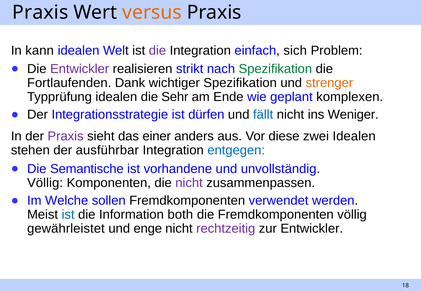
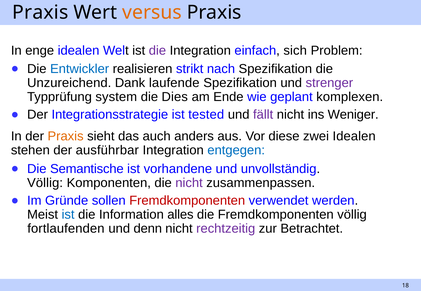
kann: kann -> enge
Entwickler at (80, 69) colour: purple -> blue
Spezifikation at (275, 69) colour: green -> black
Fortlaufenden: Fortlaufenden -> Unzureichend
wichtiger: wichtiger -> laufende
strenger colour: orange -> purple
Typprüfung idealen: idealen -> system
Sehr: Sehr -> Dies
dürfen: dürfen -> tested
fällt colour: blue -> purple
Praxis at (66, 137) colour: purple -> orange
einer: einer -> auch
Welche: Welche -> Gründe
Fremdkomponenten at (187, 201) colour: black -> red
both: both -> alles
gewährleistet: gewährleistet -> fortlaufenden
enge: enge -> denn
zur Entwickler: Entwickler -> Betrachtet
